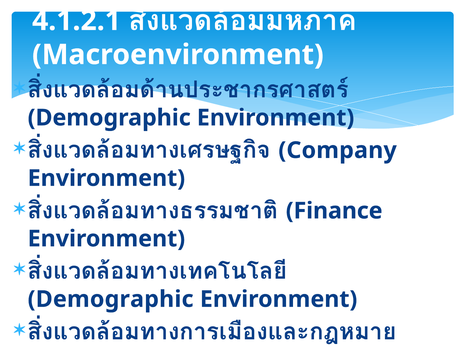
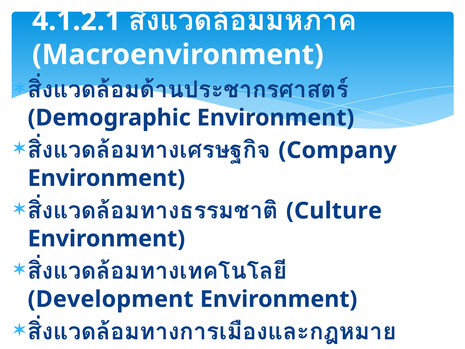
Finance: Finance -> Culture
Demographic at (111, 299): Demographic -> Development
